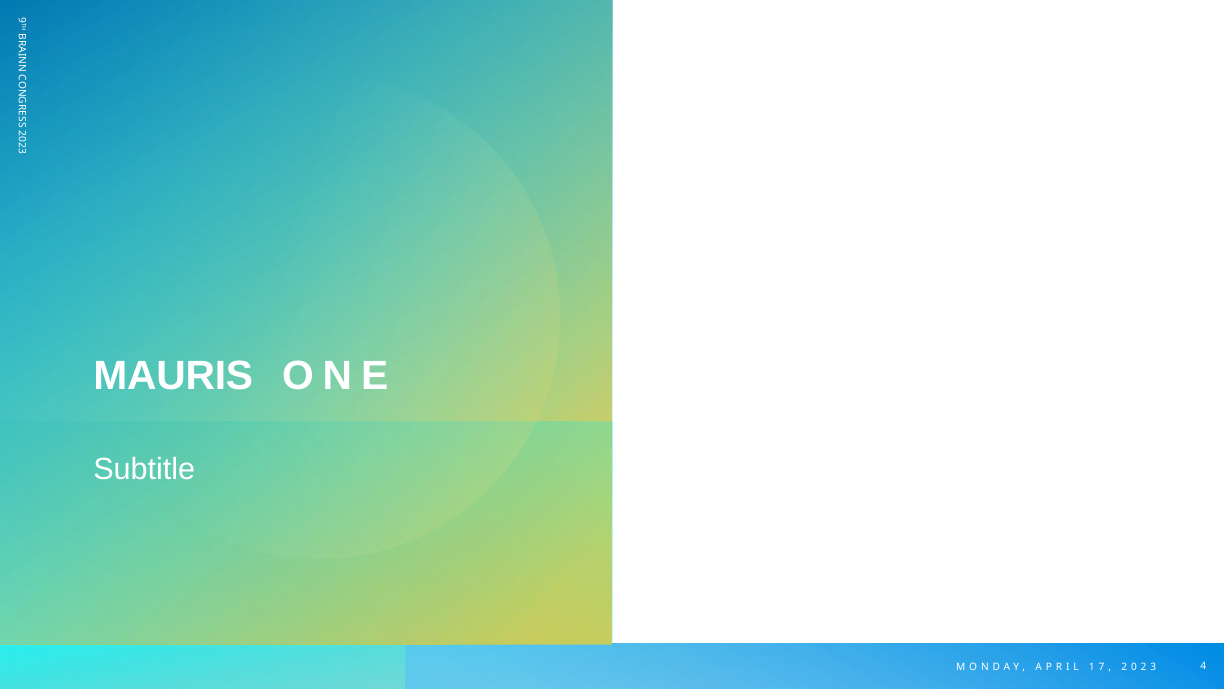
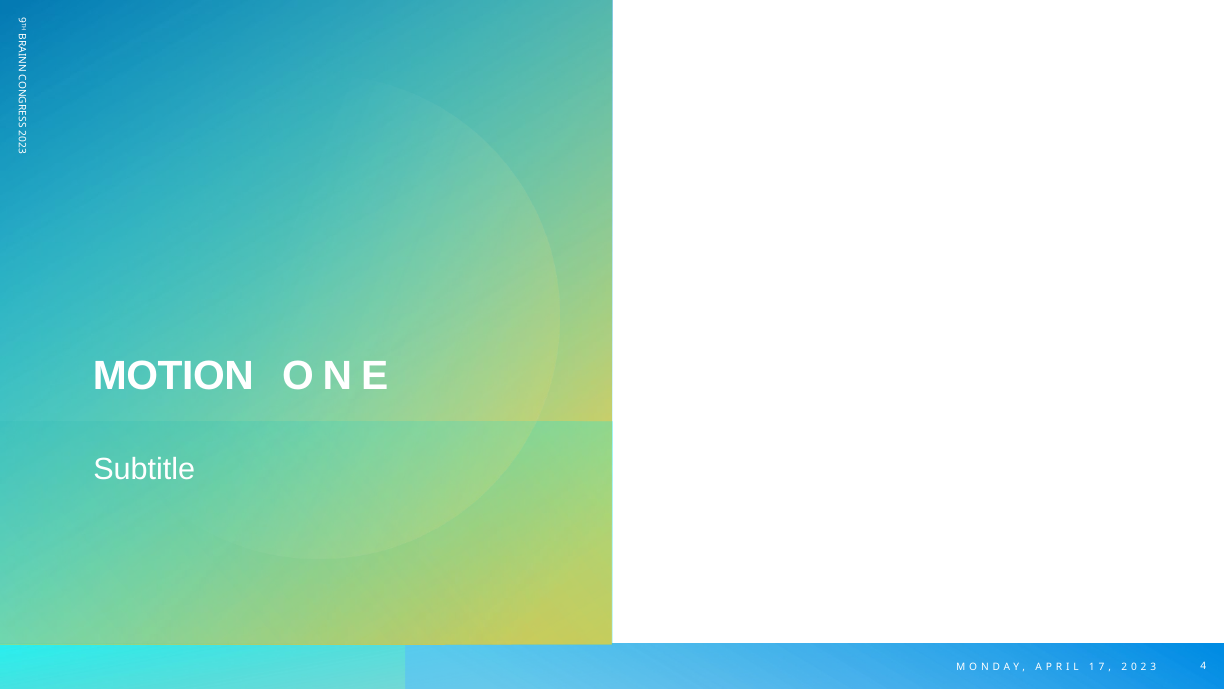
MAURIS: MAURIS -> MOTION
